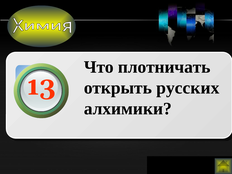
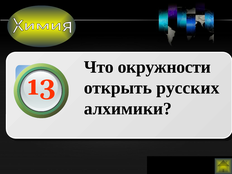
плотничать: плотничать -> окружности
